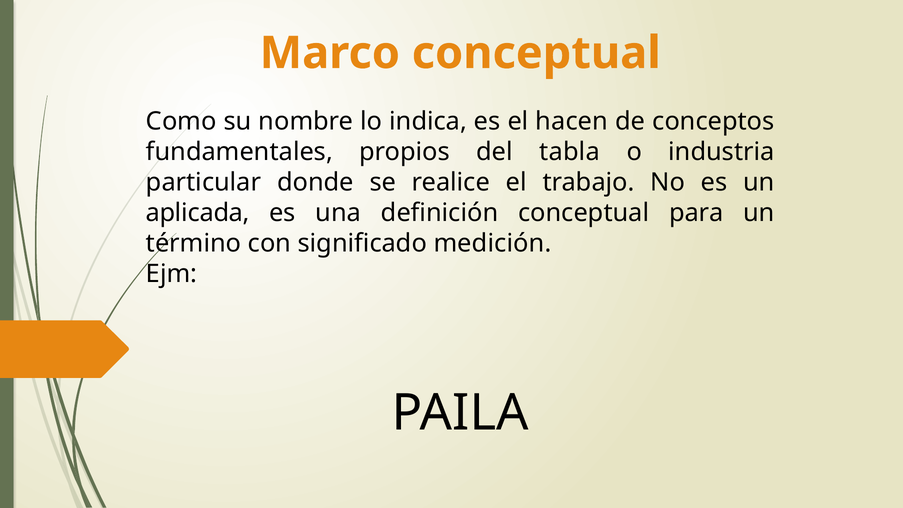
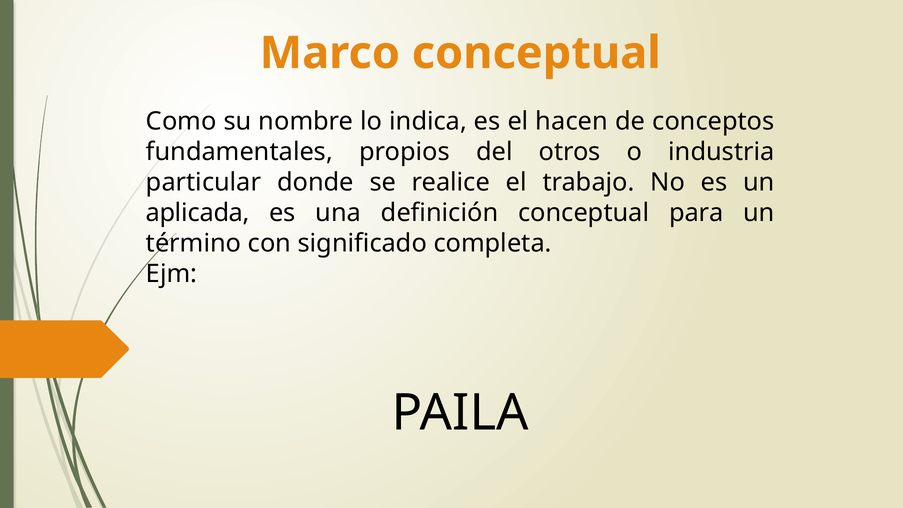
tabla: tabla -> otros
medición: medición -> completa
